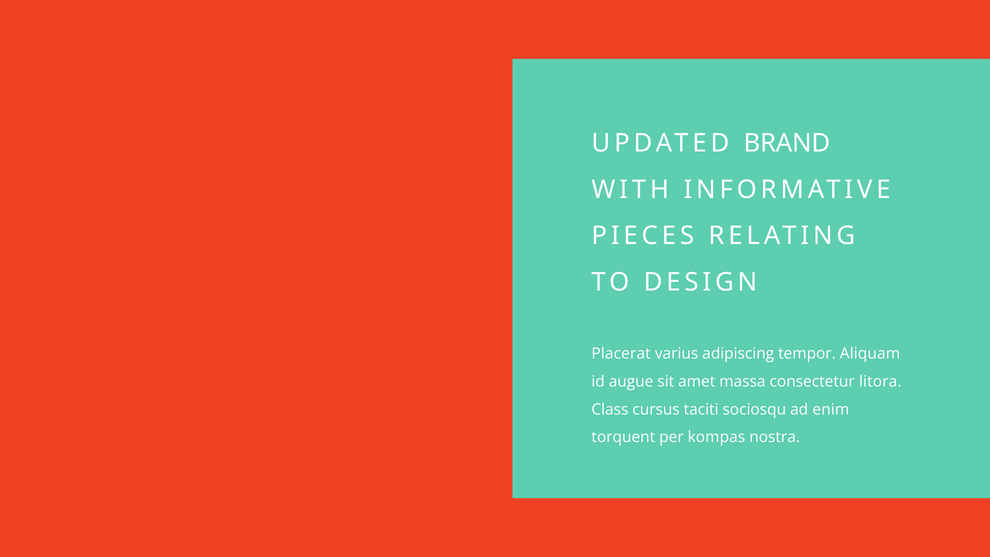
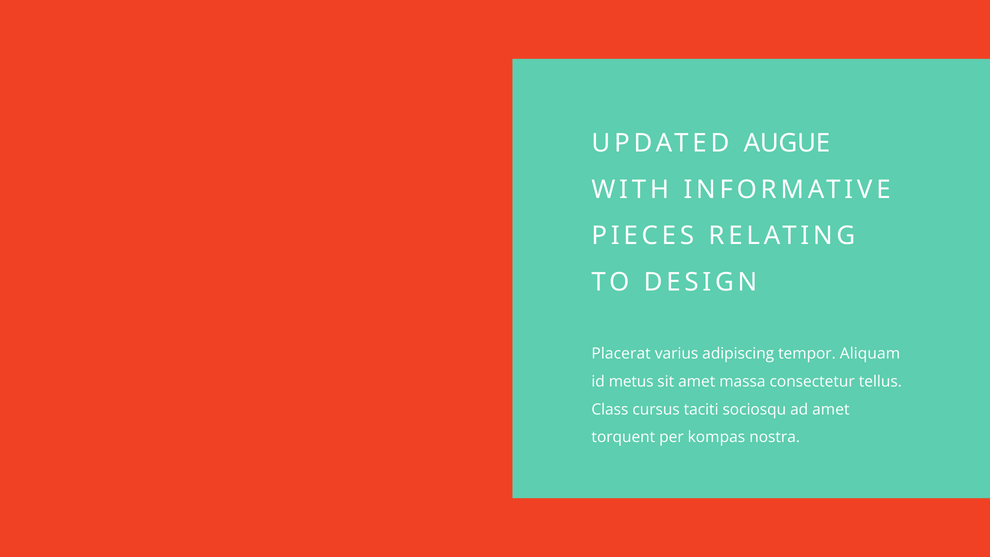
BRAND: BRAND -> AUGUE
augue: augue -> metus
litora: litora -> tellus
ad enim: enim -> amet
